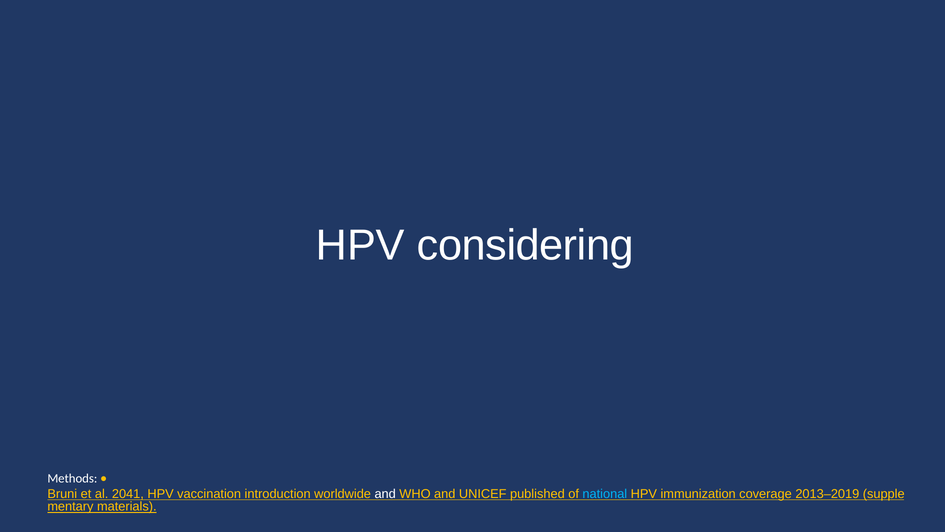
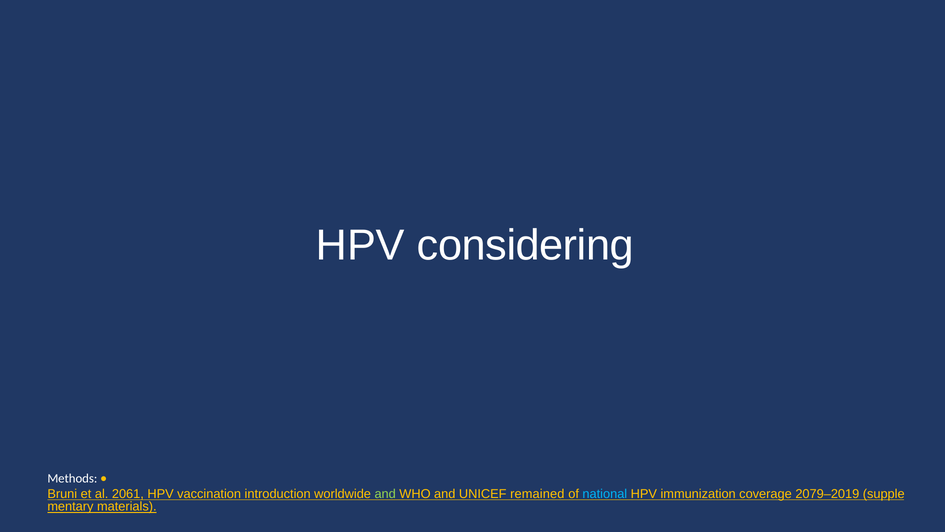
2041: 2041 -> 2061
and at (385, 494) colour: white -> light green
published: published -> remained
2013–2019: 2013–2019 -> 2079–2019
